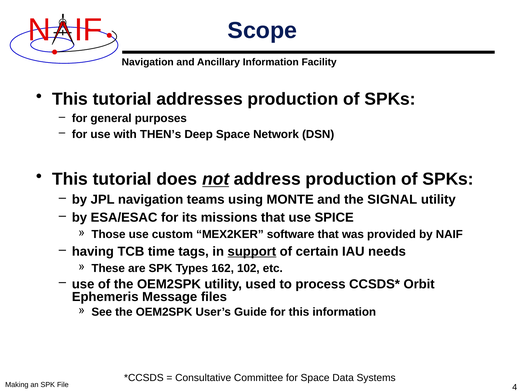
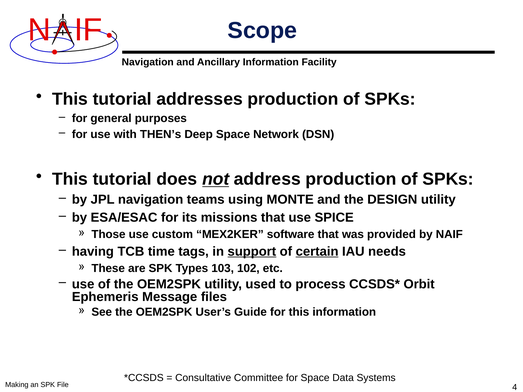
SIGNAL: SIGNAL -> DESIGN
certain underline: none -> present
162: 162 -> 103
